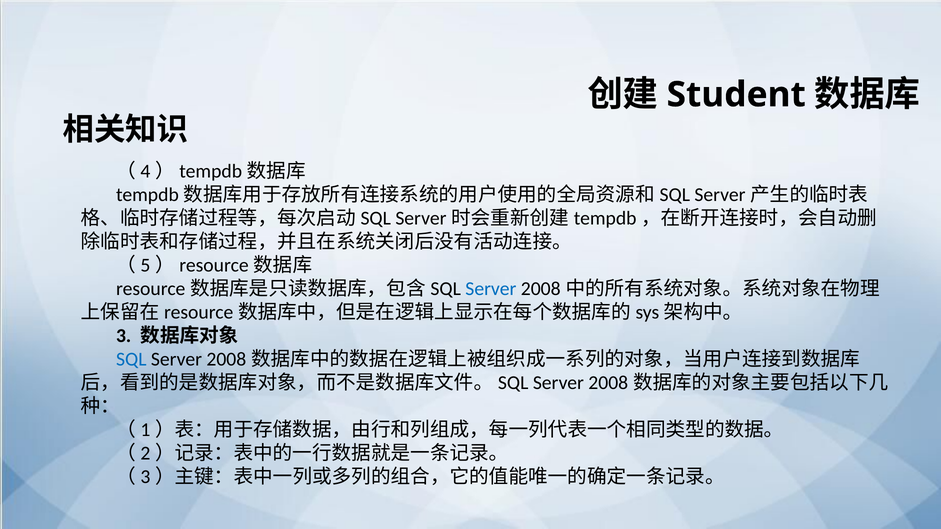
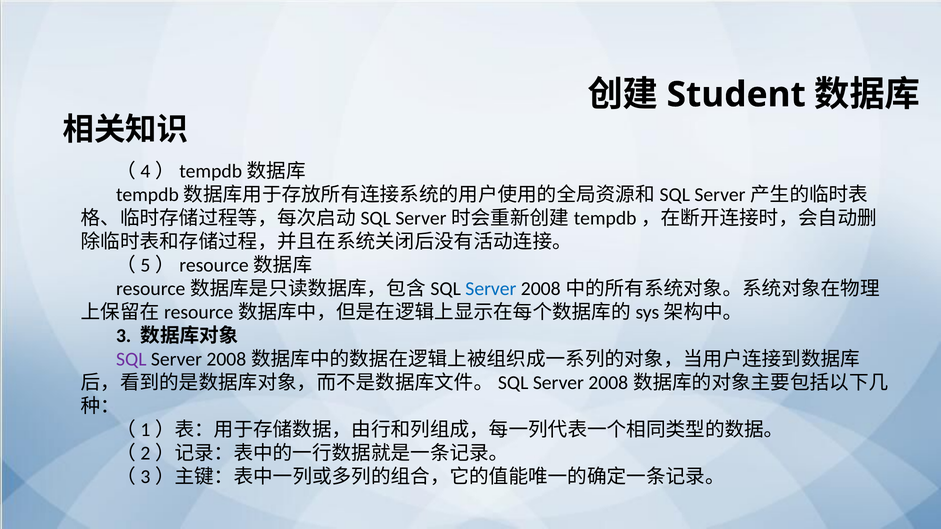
SQL colour: blue -> purple
